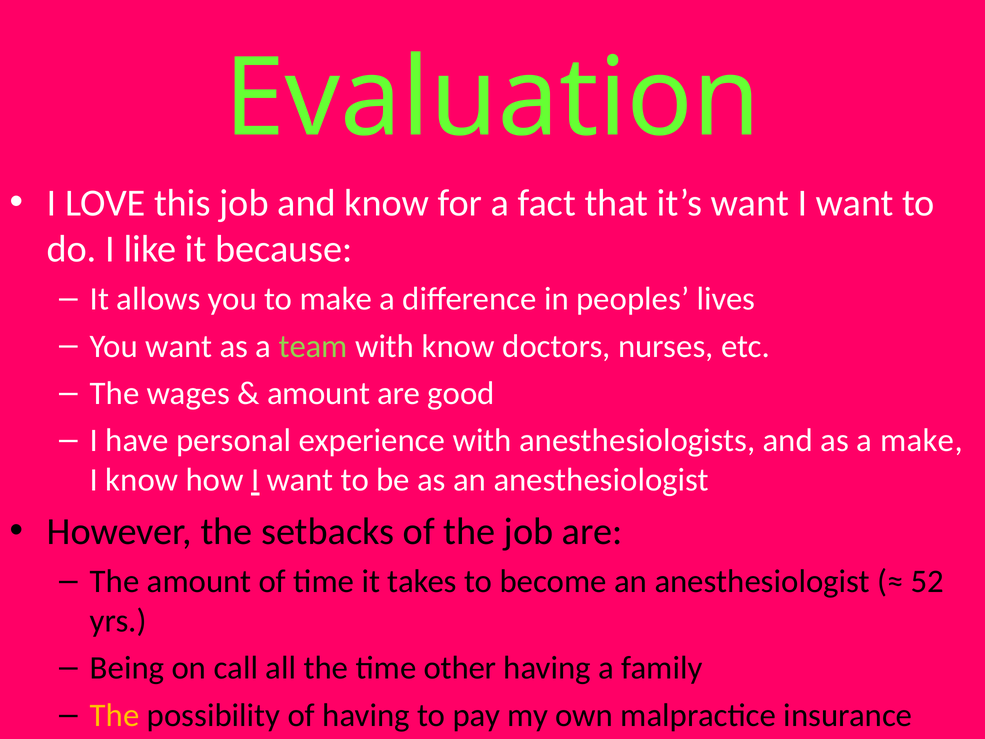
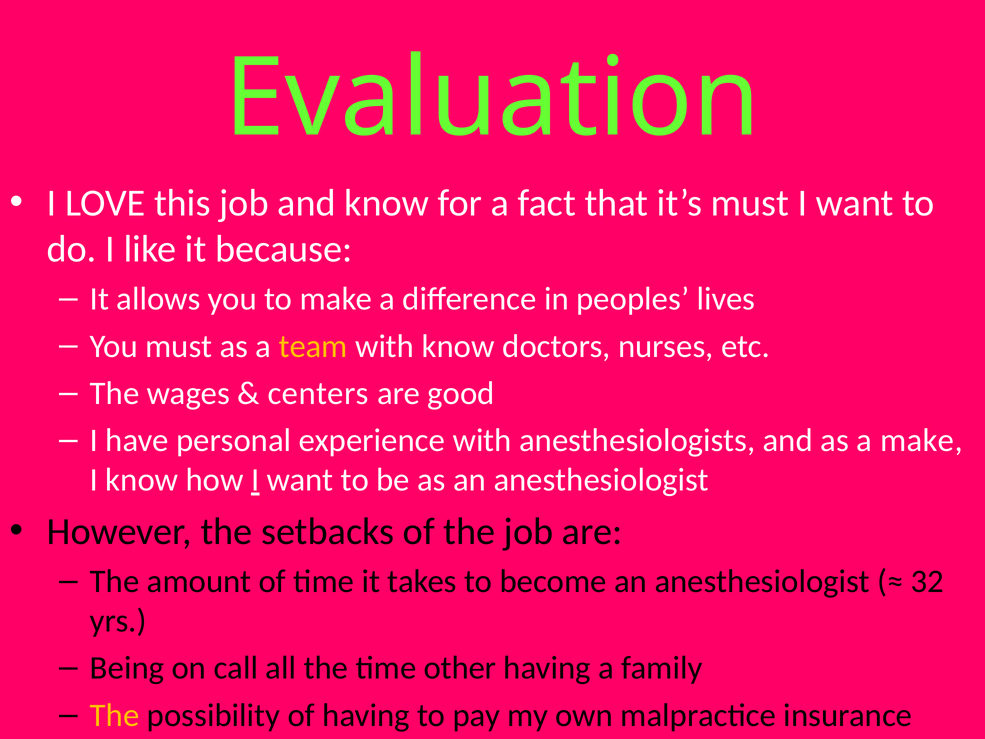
it’s want: want -> must
You want: want -> must
team colour: light green -> yellow
amount at (319, 393): amount -> centers
52: 52 -> 32
